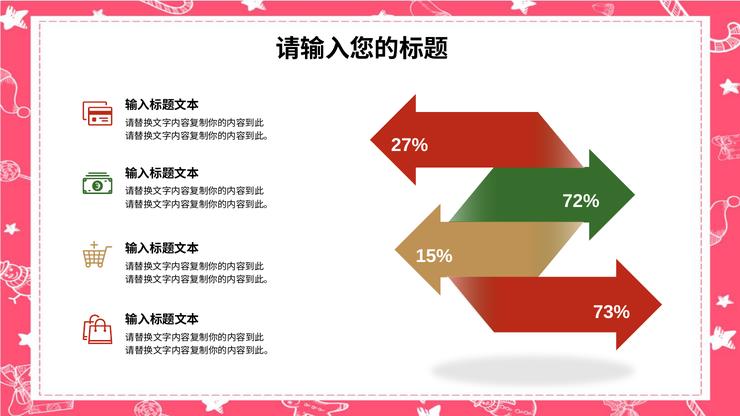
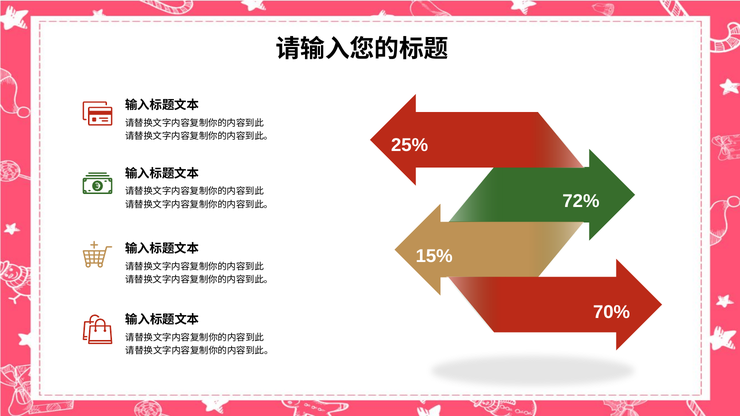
27%: 27% -> 25%
73%: 73% -> 70%
